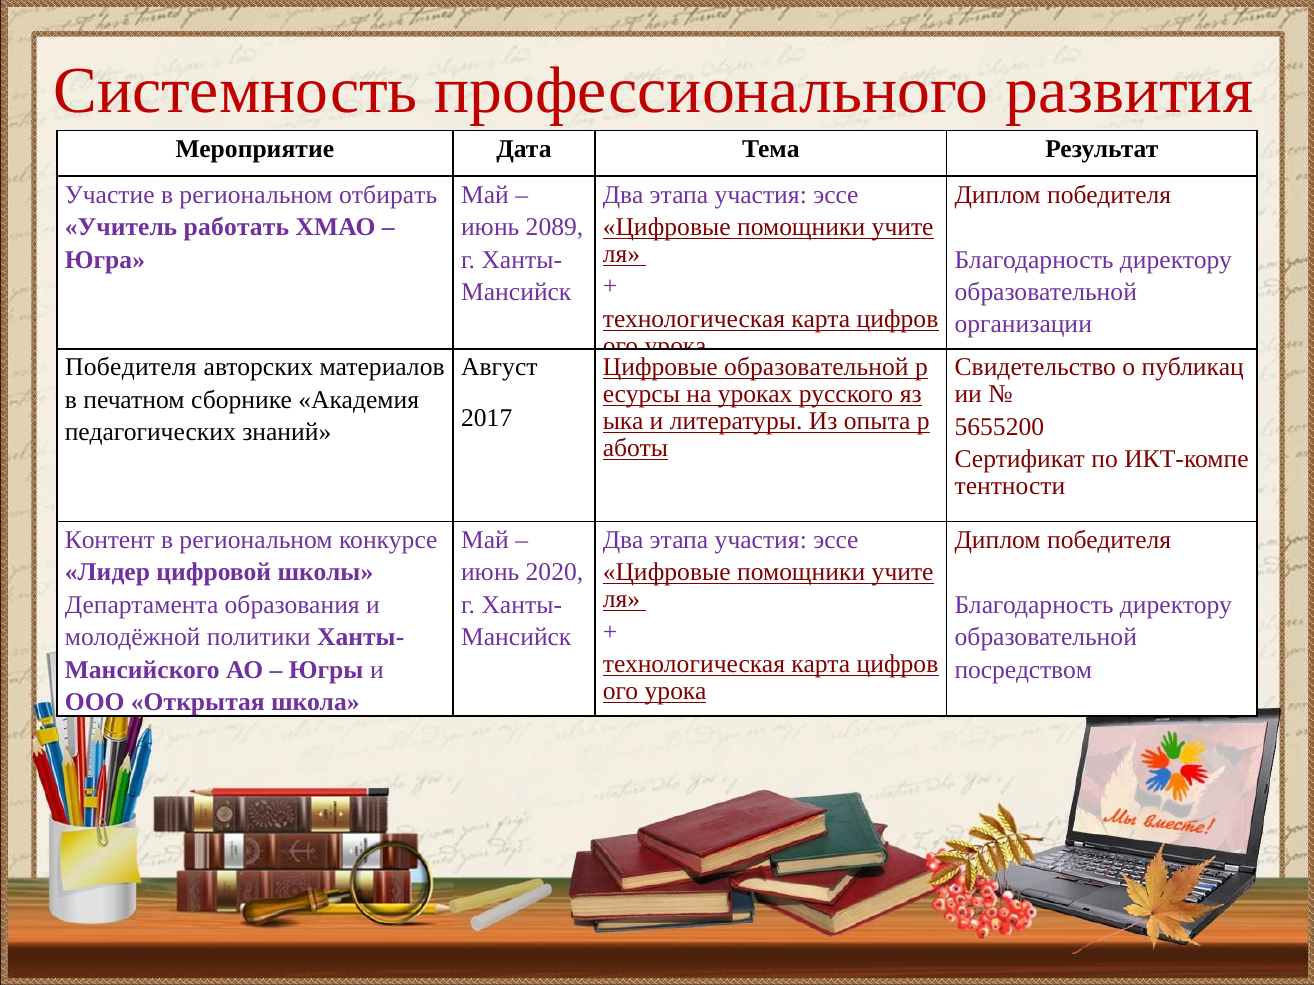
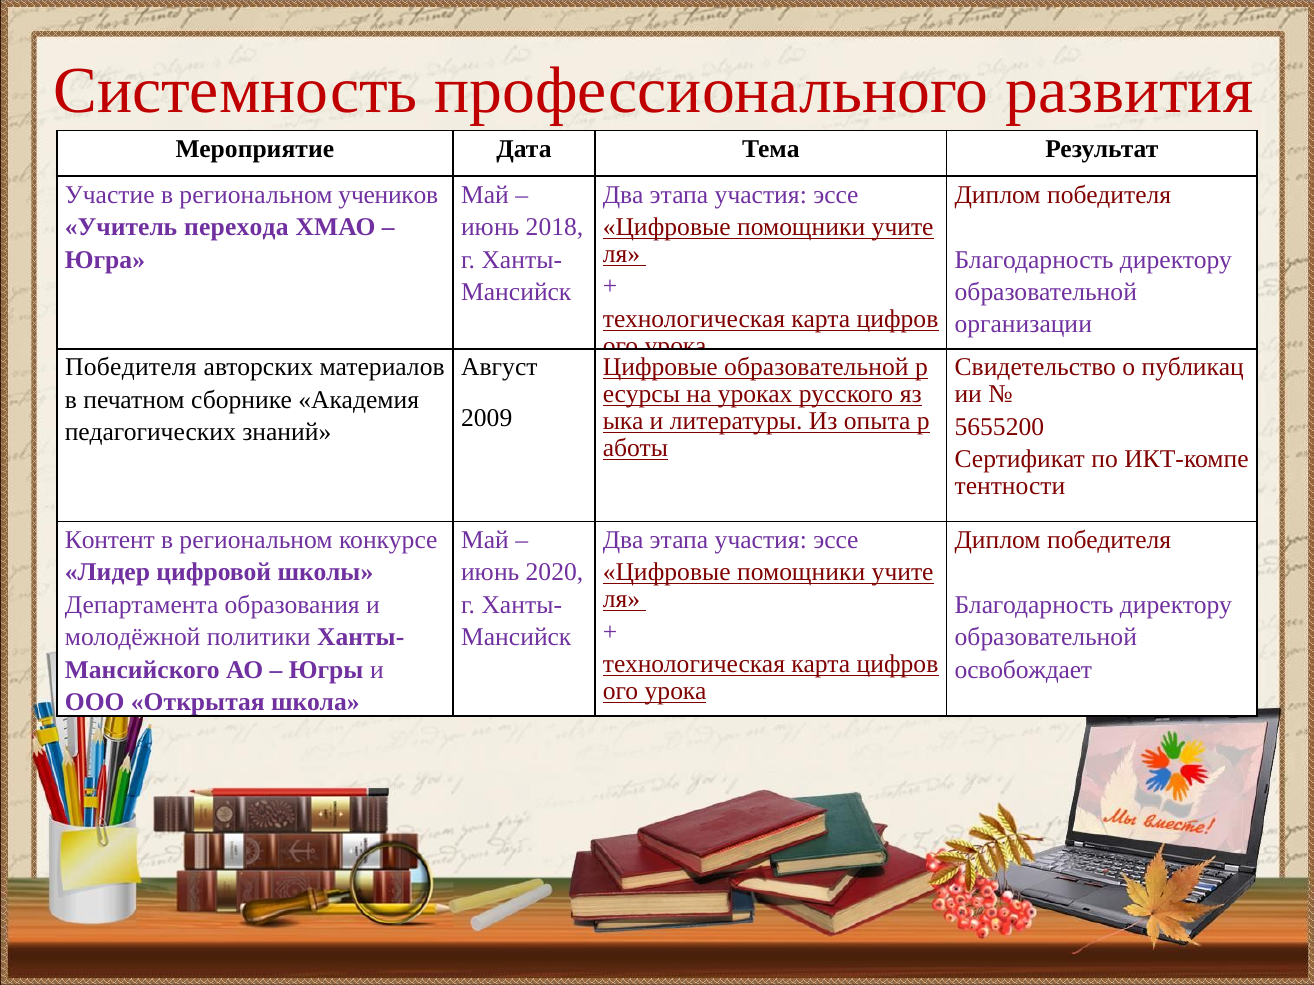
отбирать: отбирать -> учеников
работать: работать -> перехода
2089: 2089 -> 2018
2017: 2017 -> 2009
посредством: посредством -> освобождает
